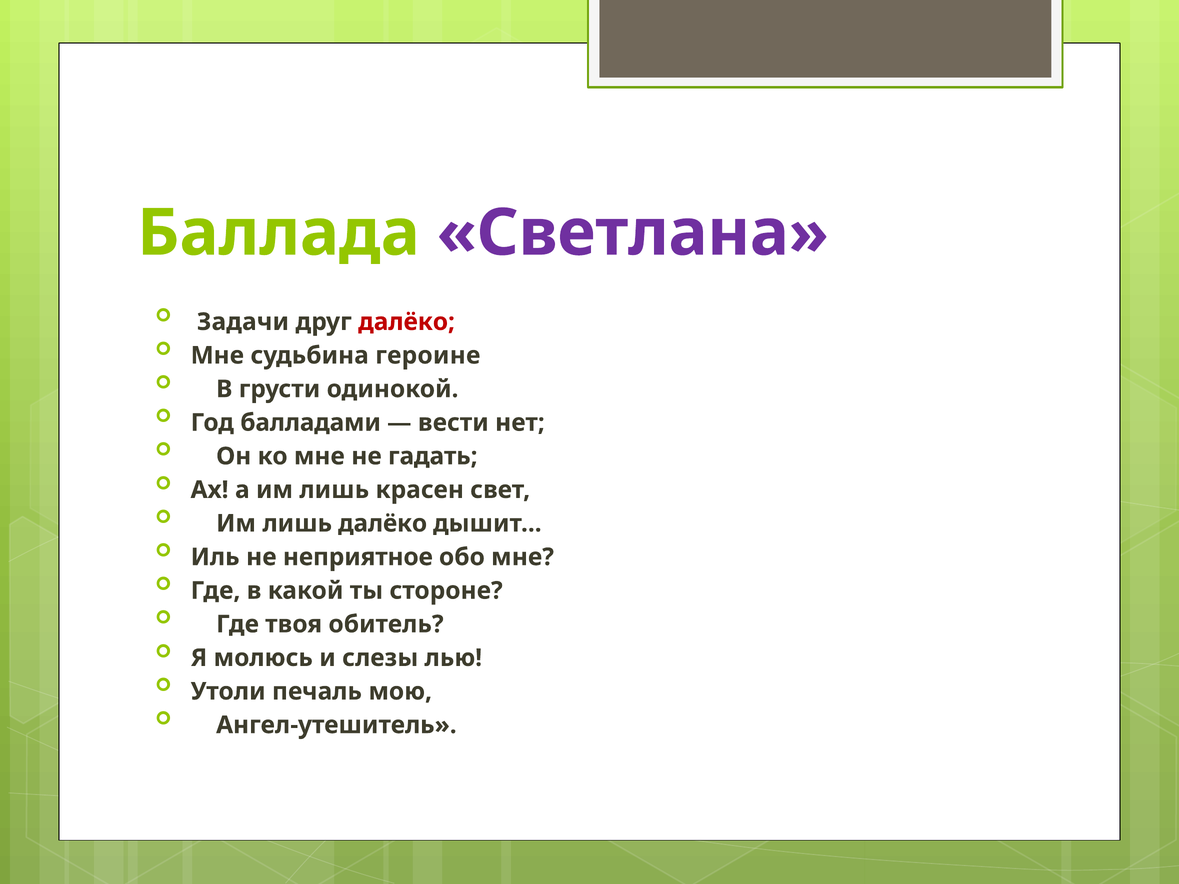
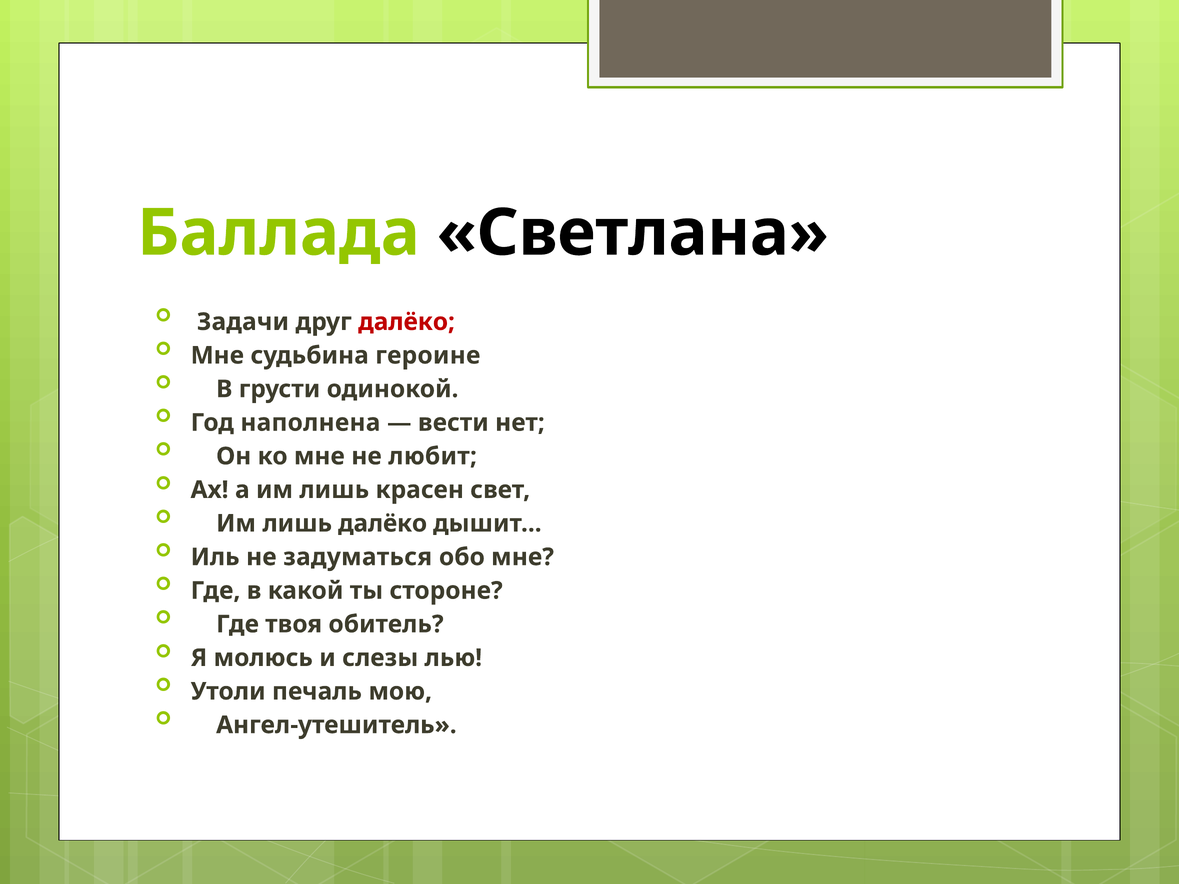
Светлана colour: purple -> black
балладами: балладами -> наполнена
гадать: гадать -> любит
неприятное: неприятное -> задуматься
